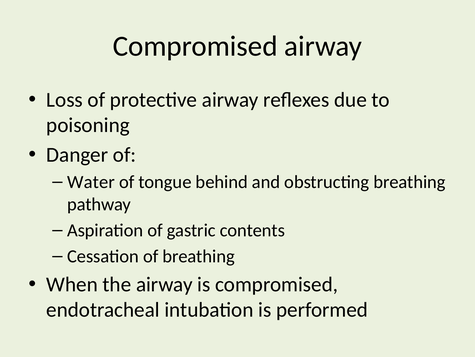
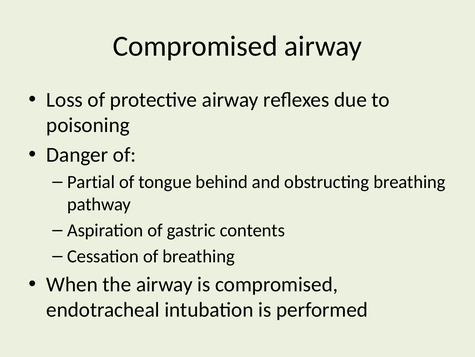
Water: Water -> Partial
